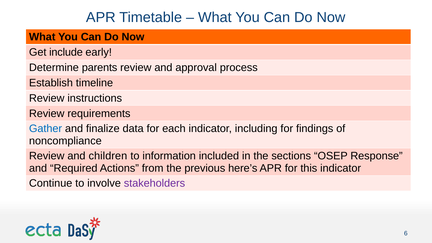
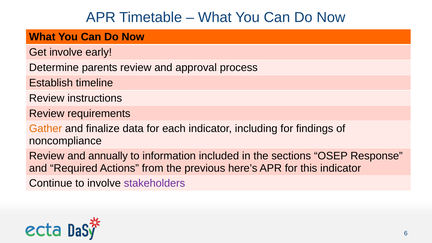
Get include: include -> involve
Gather colour: blue -> orange
children: children -> annually
